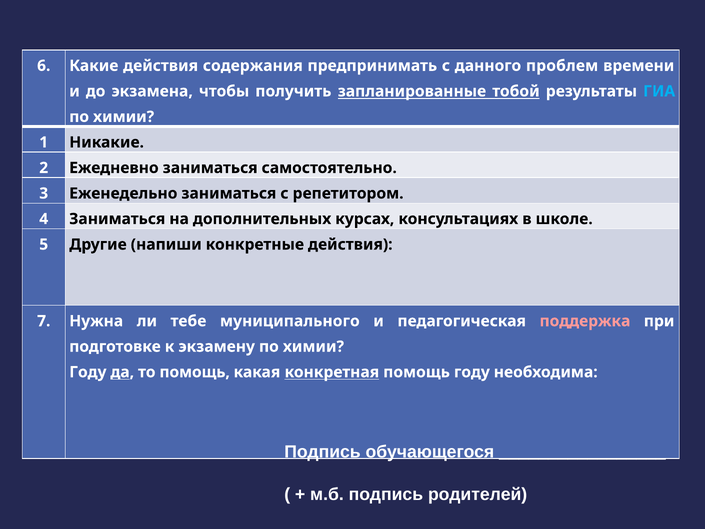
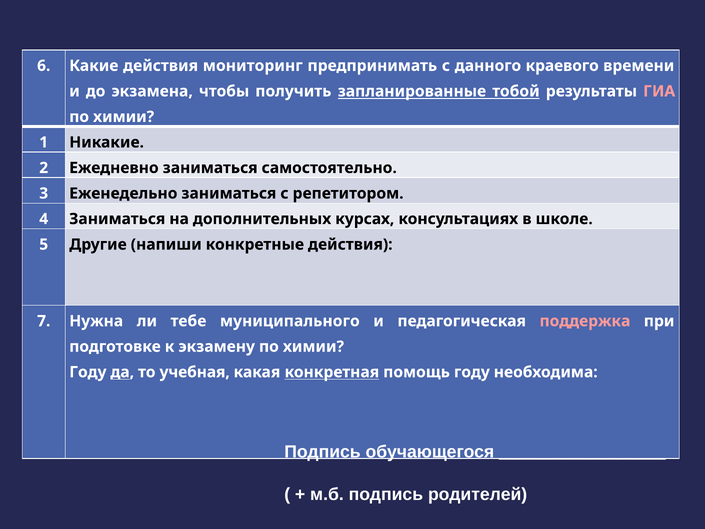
содержания: содержания -> мониторинг
проблем: проблем -> краевого
ГИА colour: light blue -> pink
то помощь: помощь -> учебная
